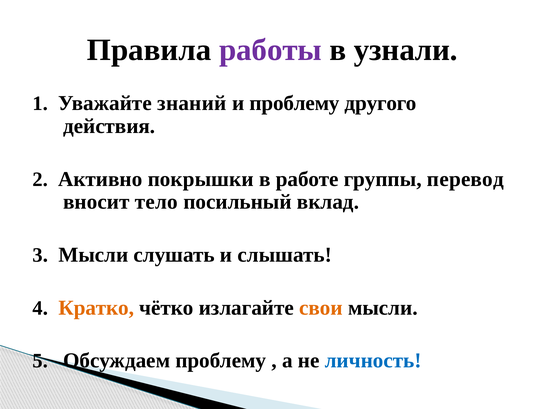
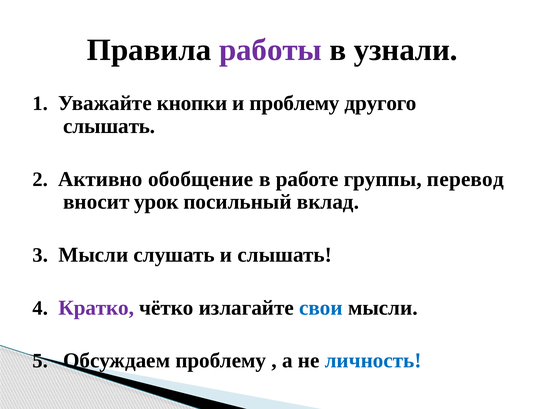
знаний: знаний -> кнопки
действия at (109, 126): действия -> слышать
покрышки: покрышки -> обобщение
тело: тело -> урок
Кратко colour: orange -> purple
свои colour: orange -> blue
